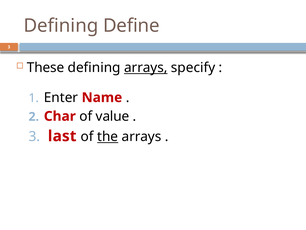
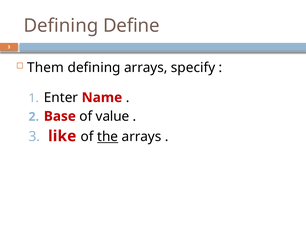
These: These -> Them
arrays at (146, 68) underline: present -> none
Char: Char -> Base
last: last -> like
